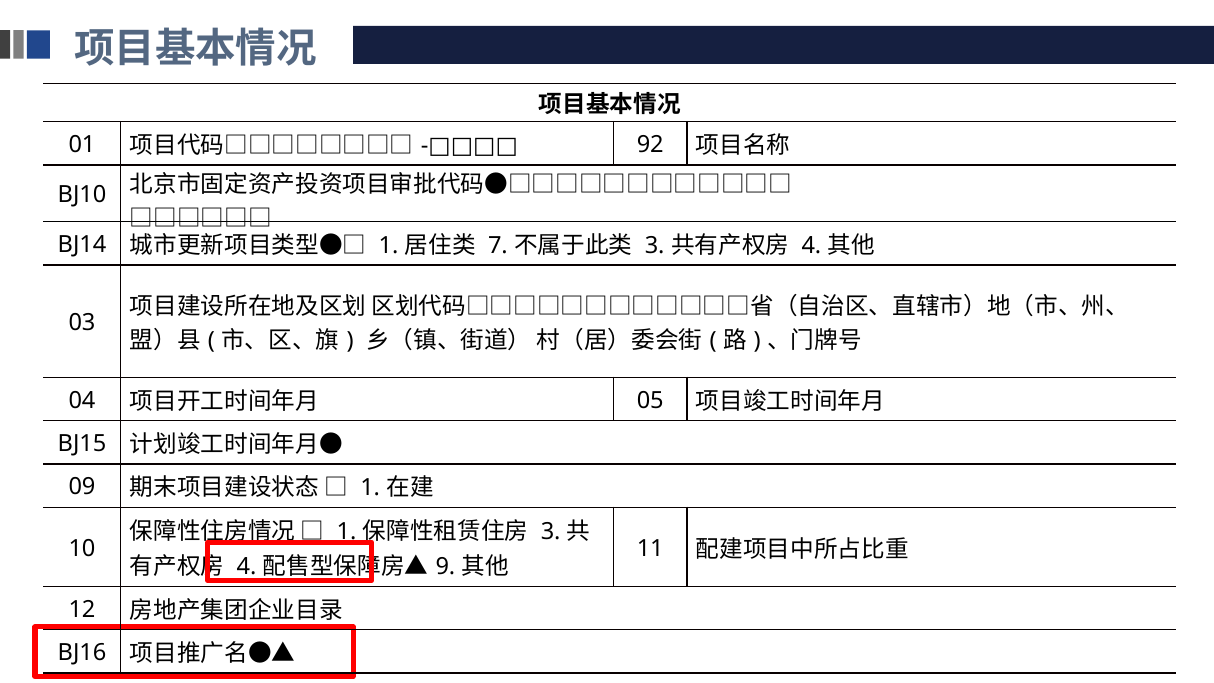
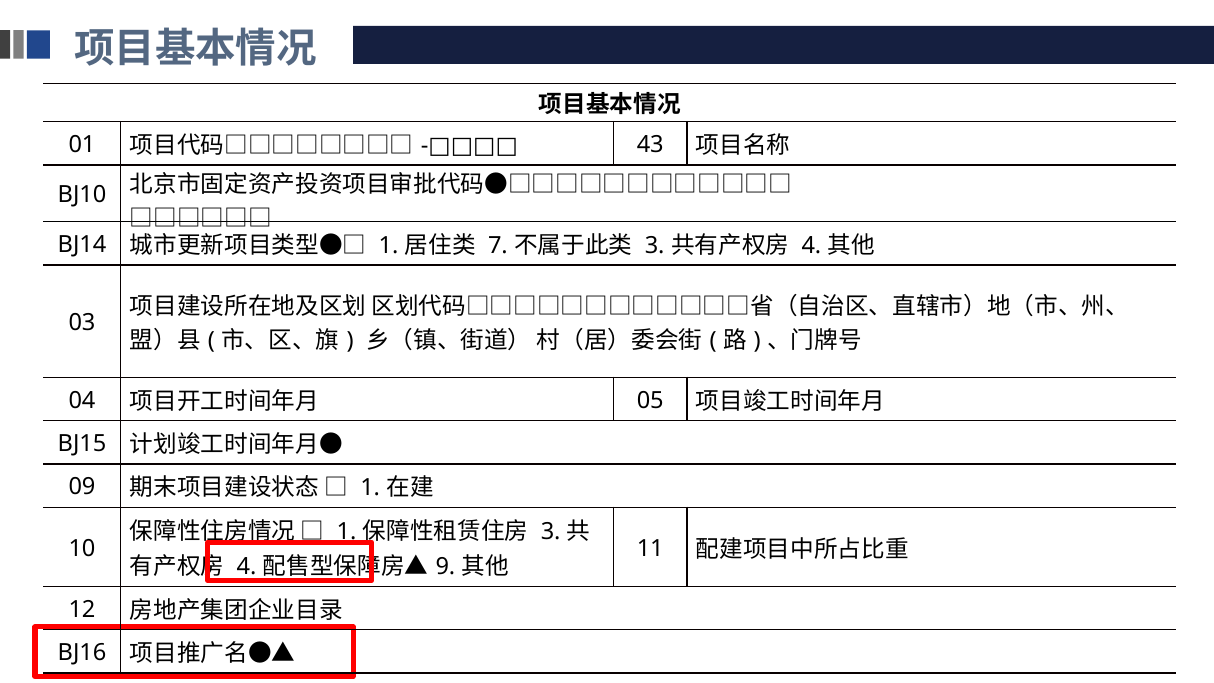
92: 92 -> 43
